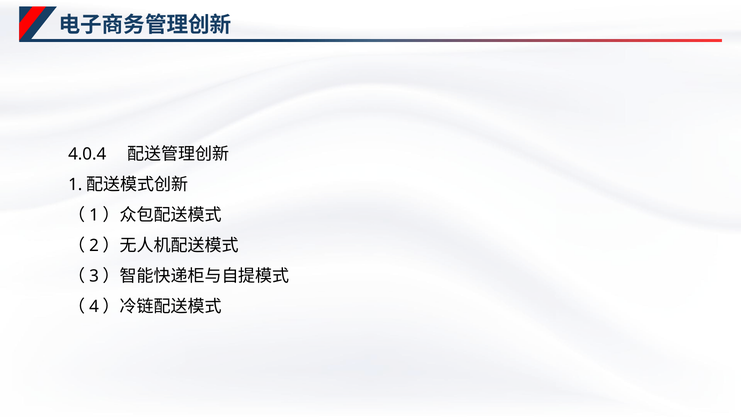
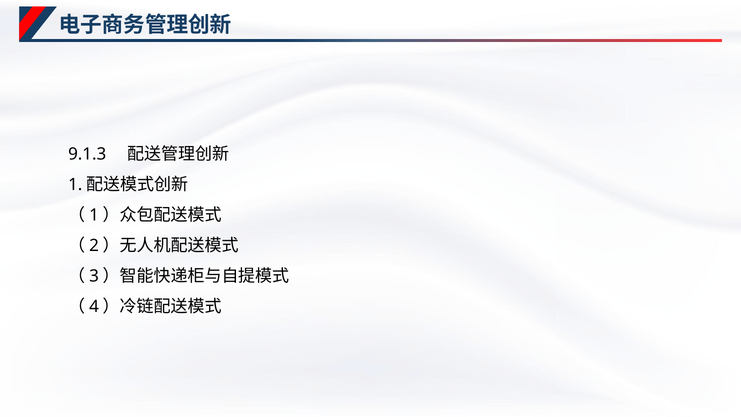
4.0.4: 4.0.4 -> 9.1.3
